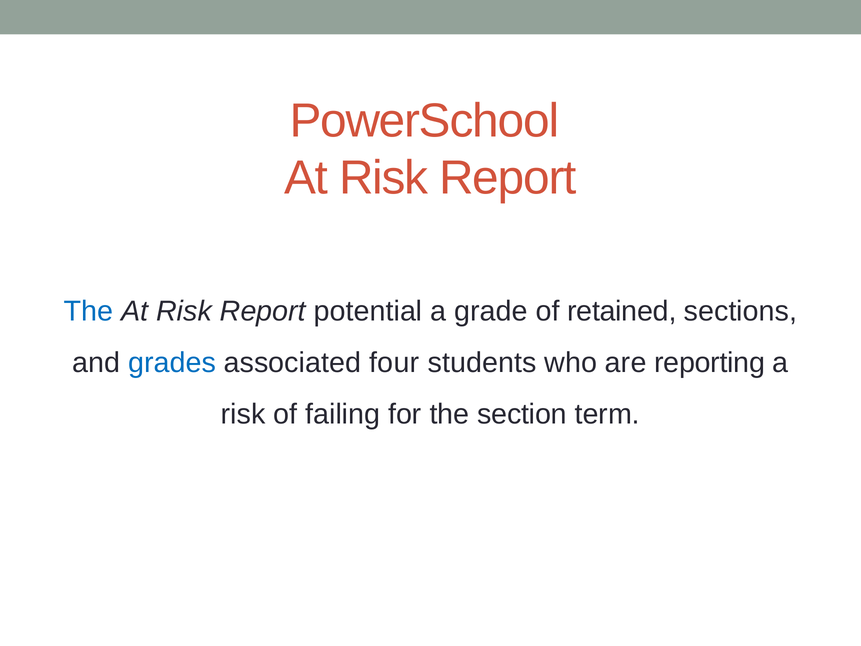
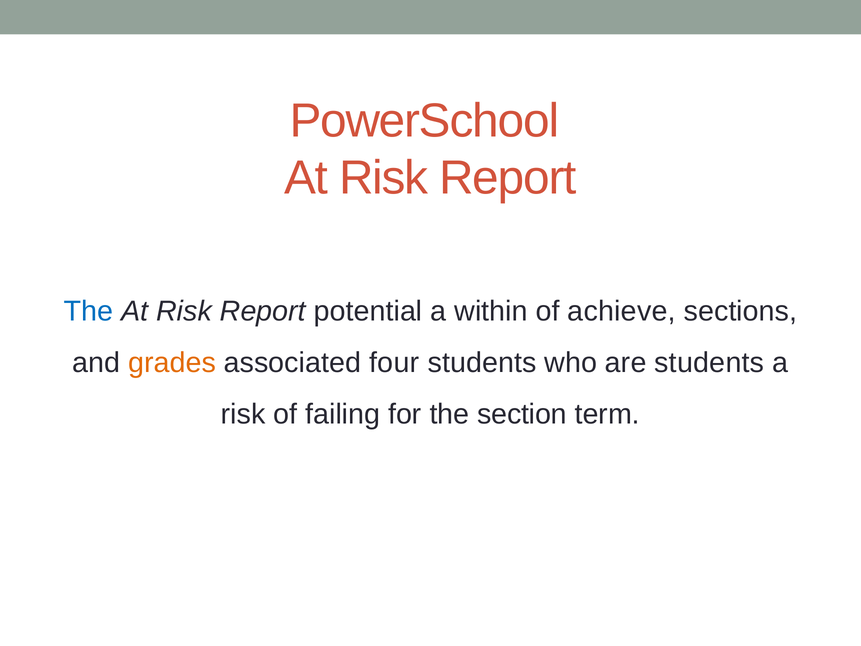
grade: grade -> within
retained: retained -> achieve
grades colour: blue -> orange
are reporting: reporting -> students
